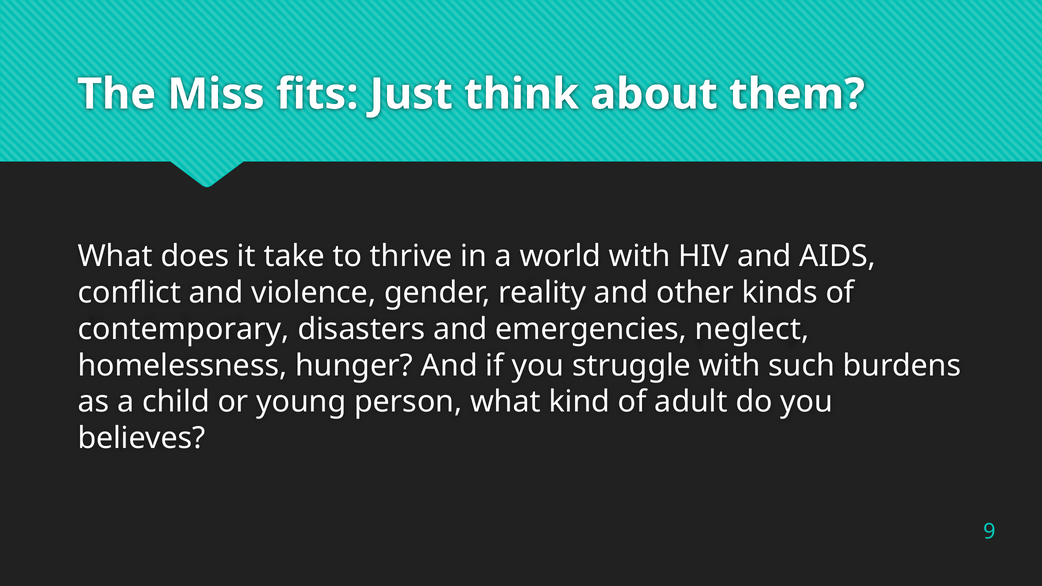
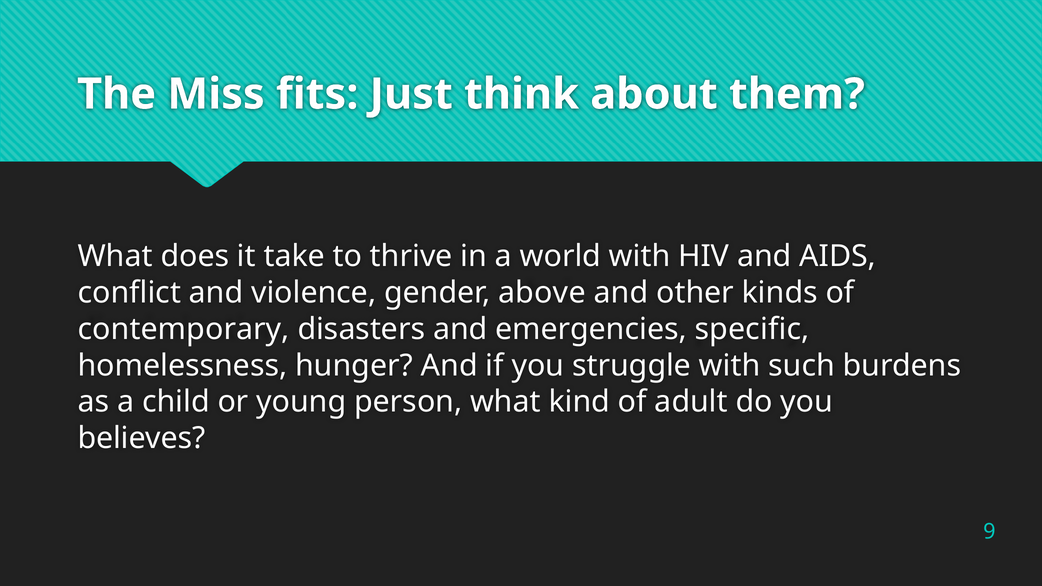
reality: reality -> above
neglect: neglect -> specific
